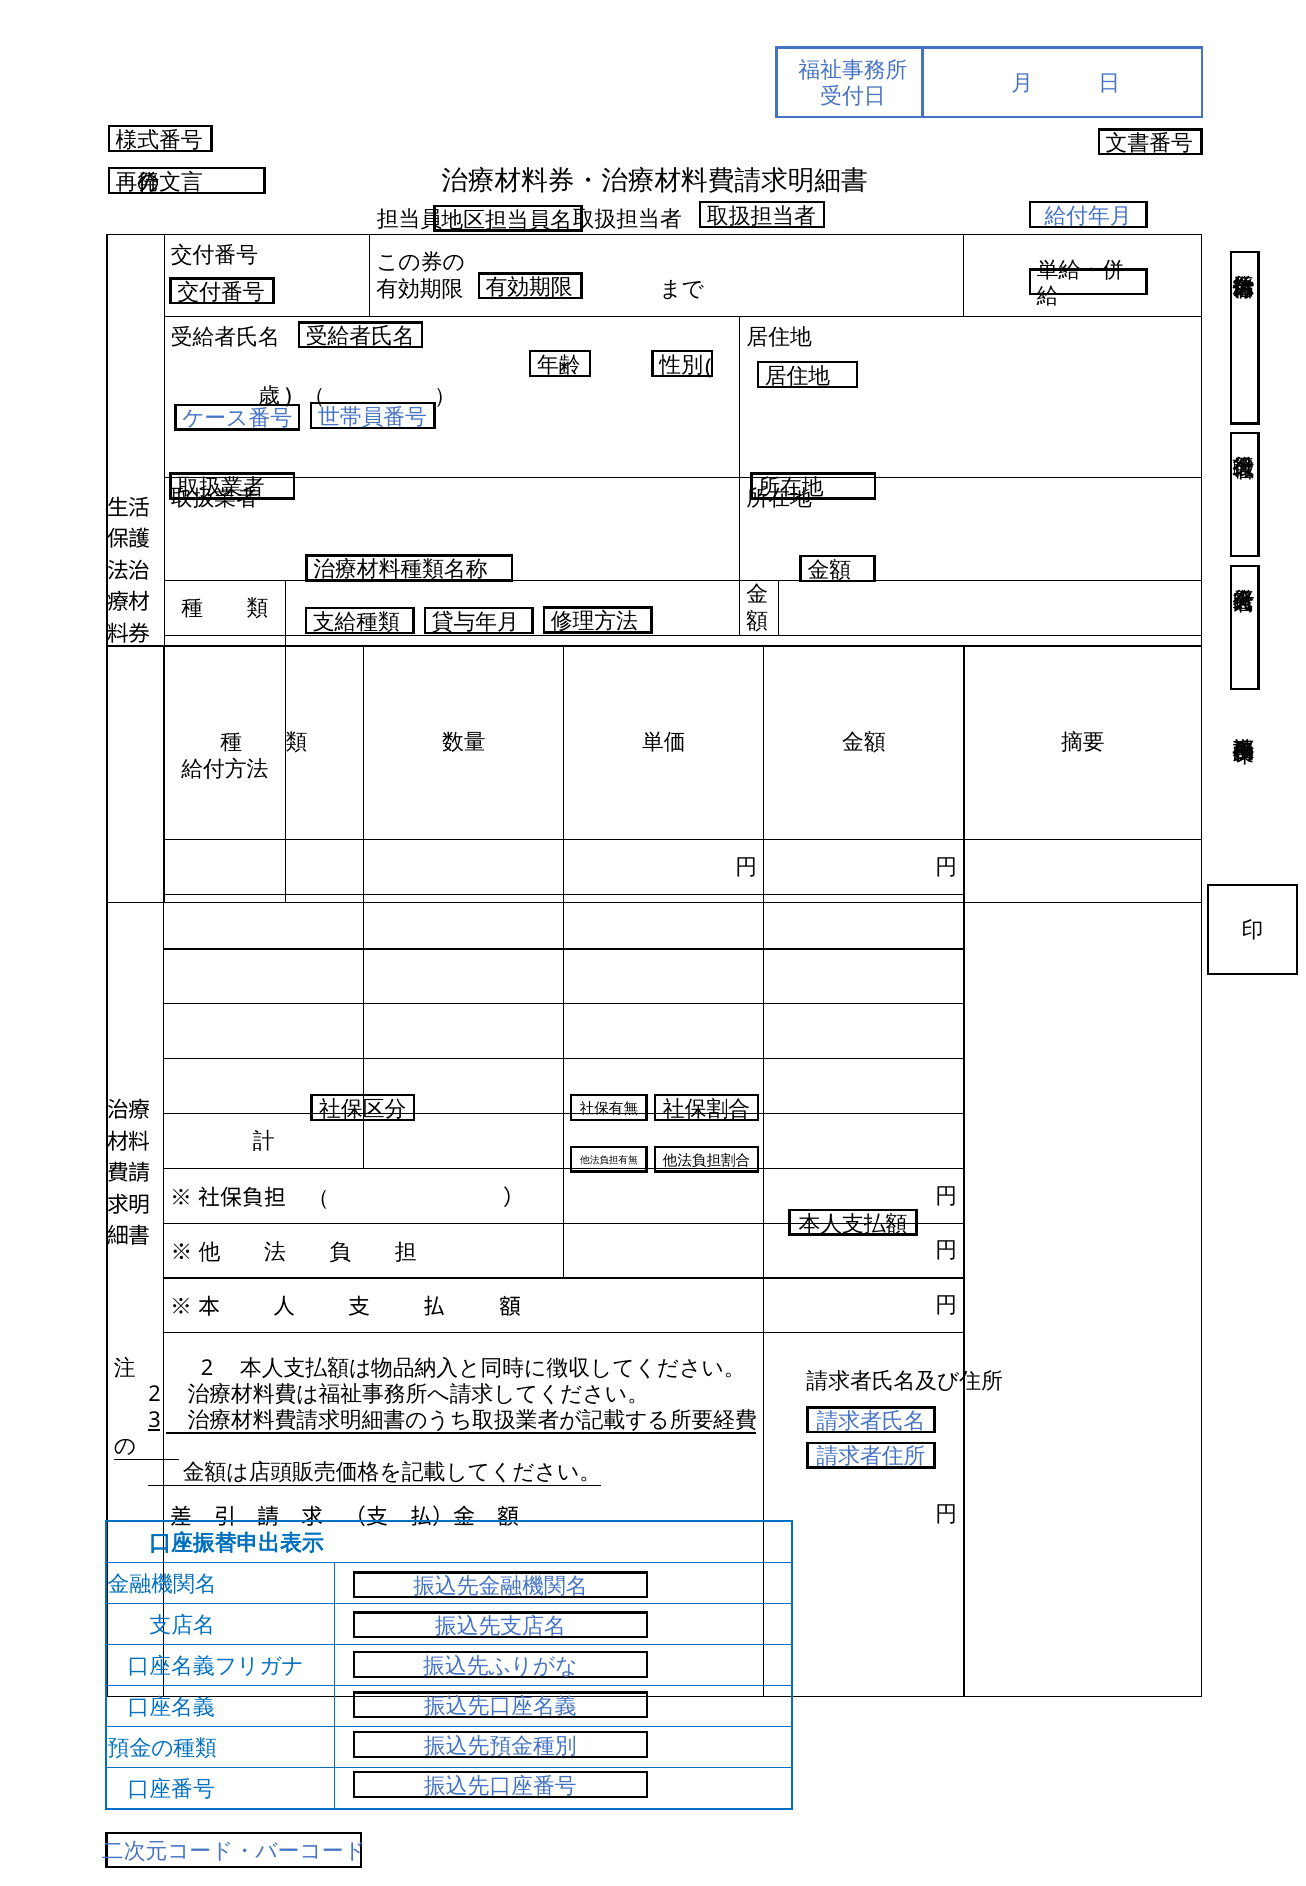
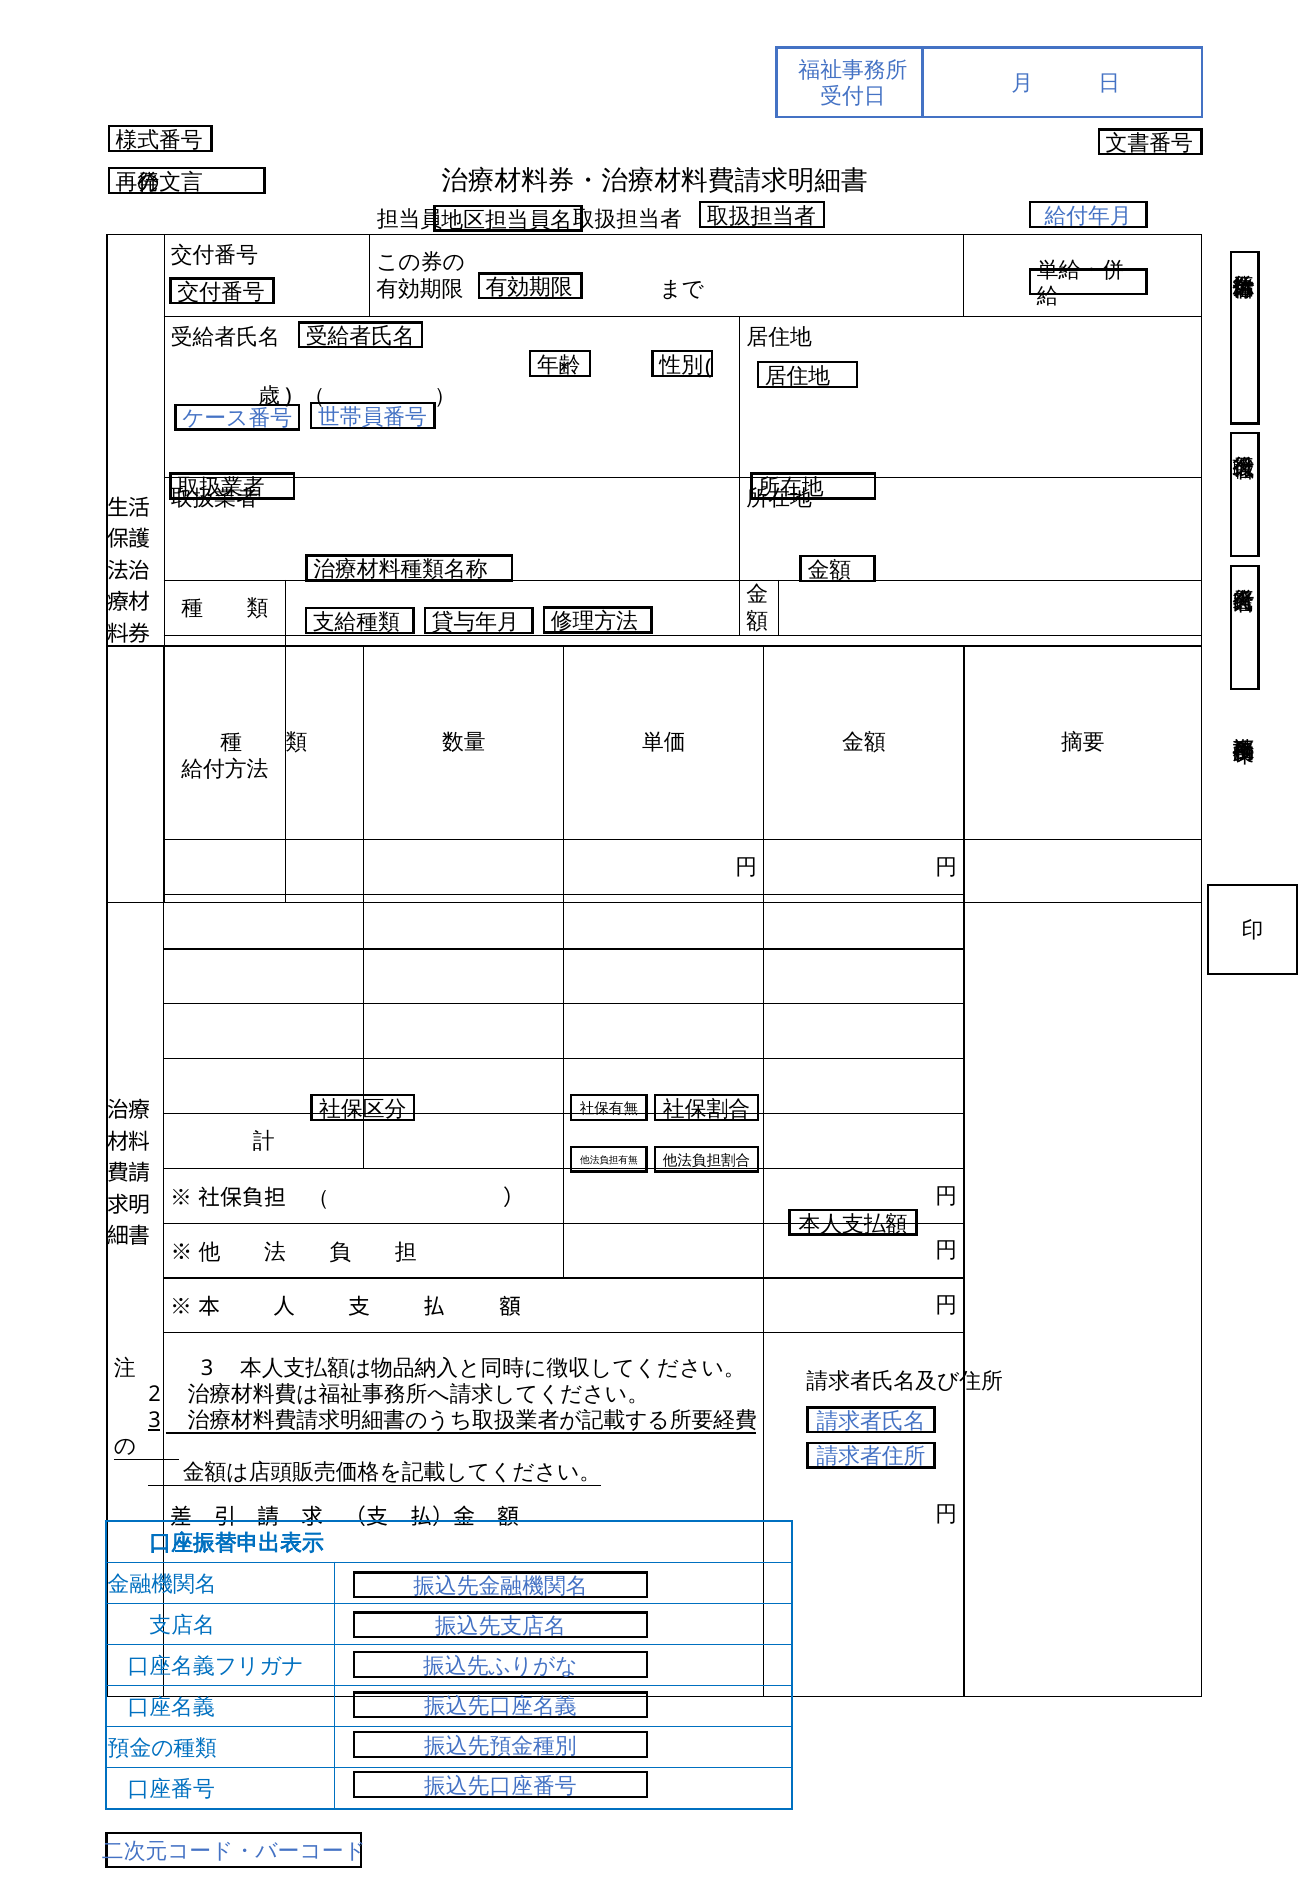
2 at (207, 1368): 2 -> 3
